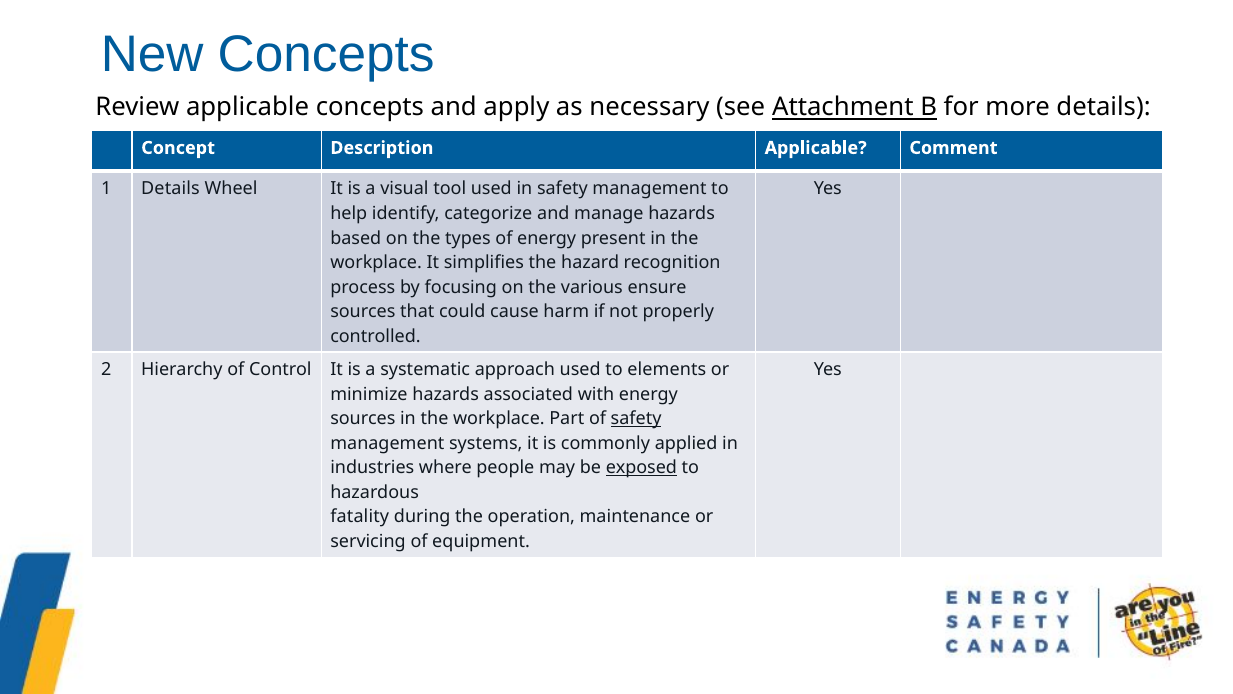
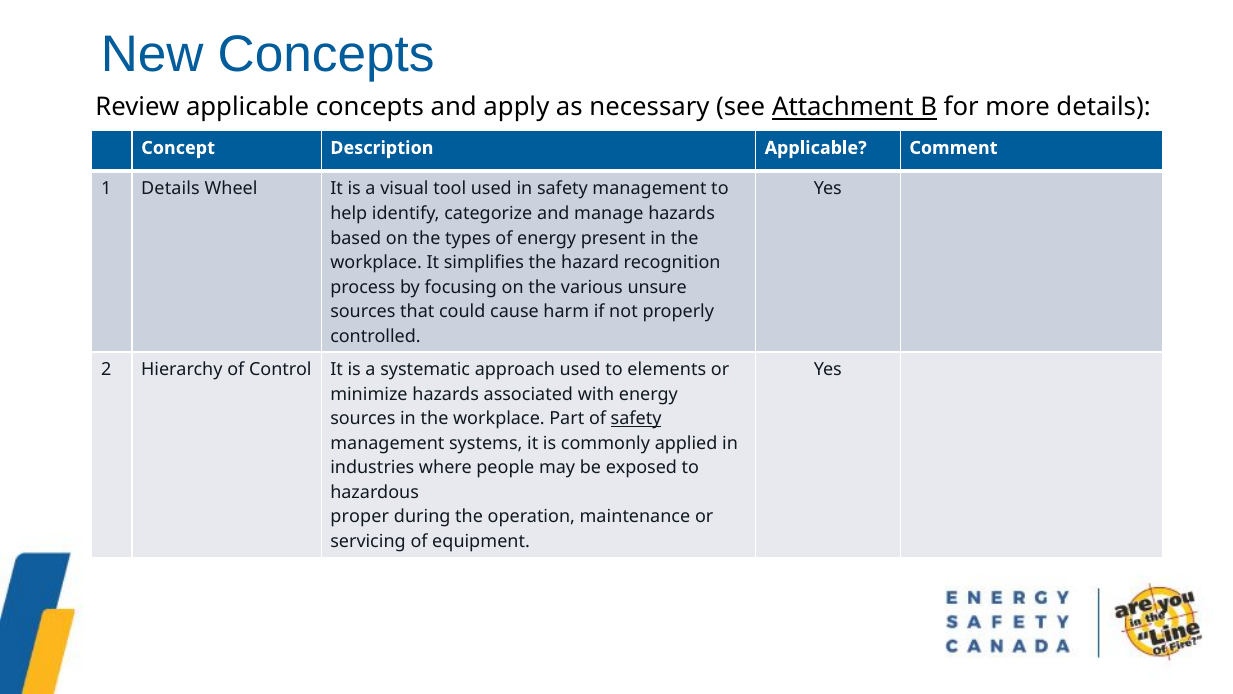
ensure: ensure -> unsure
exposed underline: present -> none
fatality: fatality -> proper
